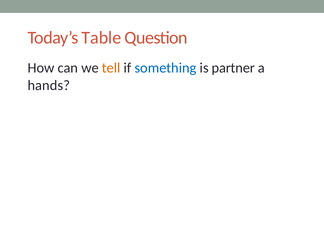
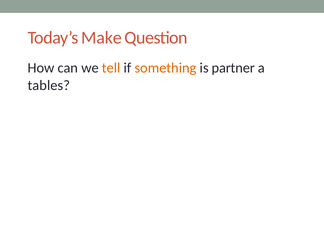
Table: Table -> Make
something colour: blue -> orange
hands: hands -> tables
